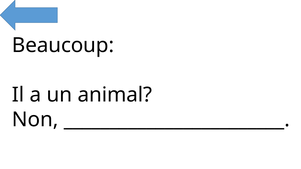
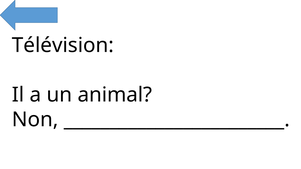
Beaucoup: Beaucoup -> Télévision
